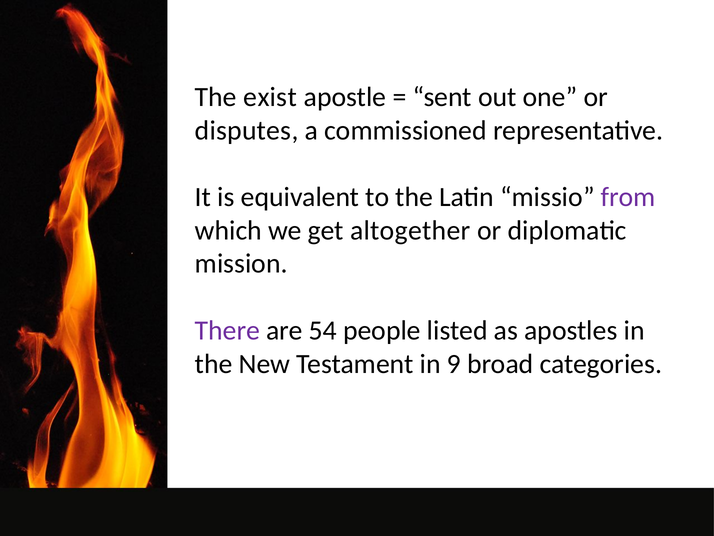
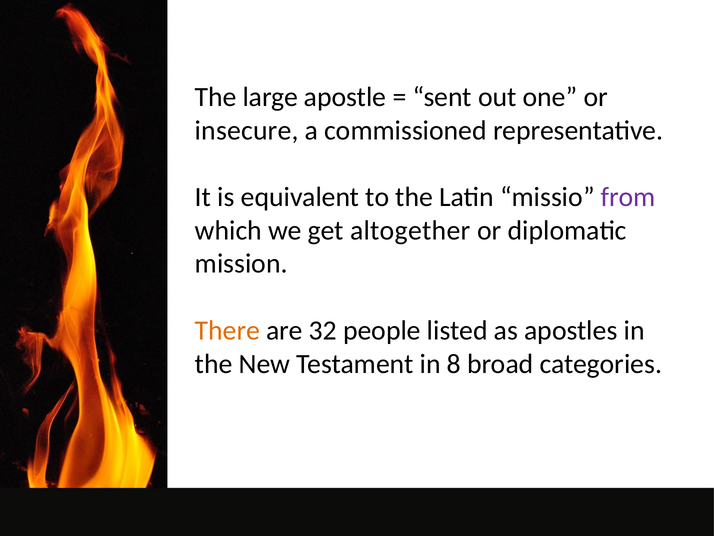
exist: exist -> large
disputes: disputes -> insecure
There colour: purple -> orange
54: 54 -> 32
9: 9 -> 8
